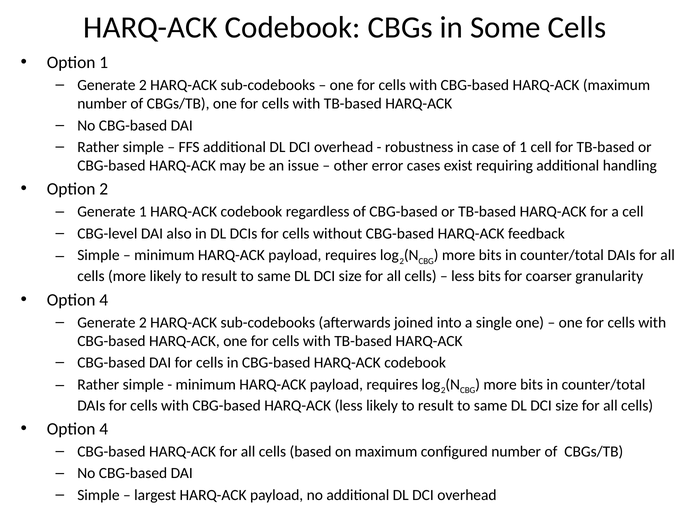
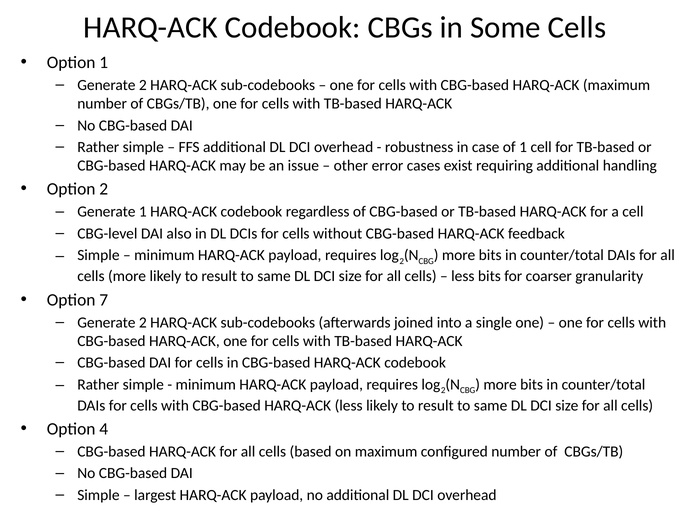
4 at (104, 300): 4 -> 7
